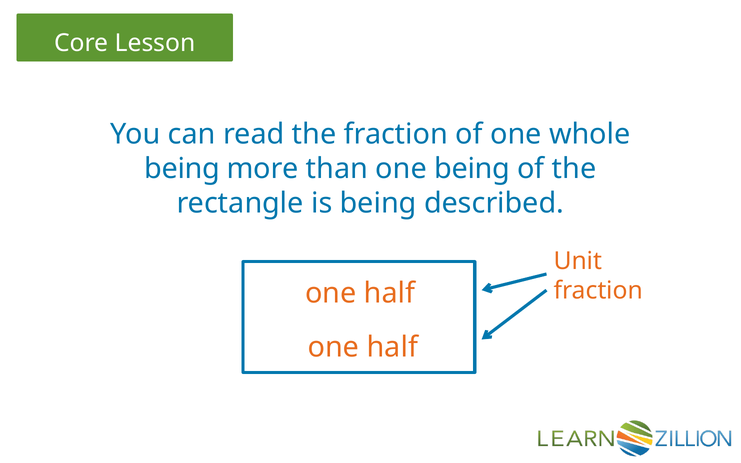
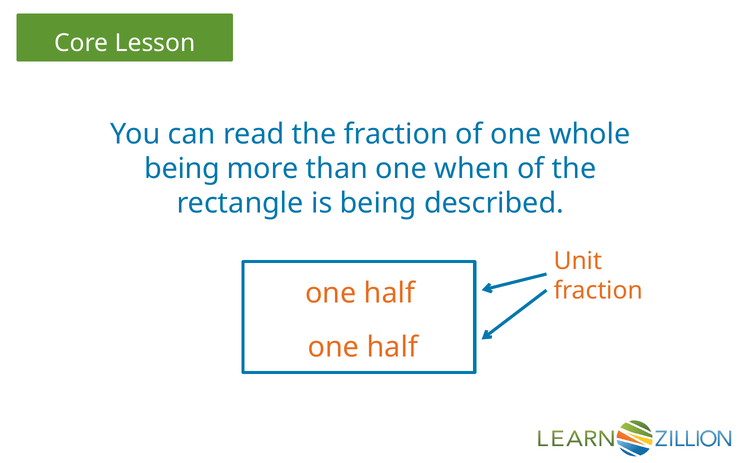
one being: being -> when
